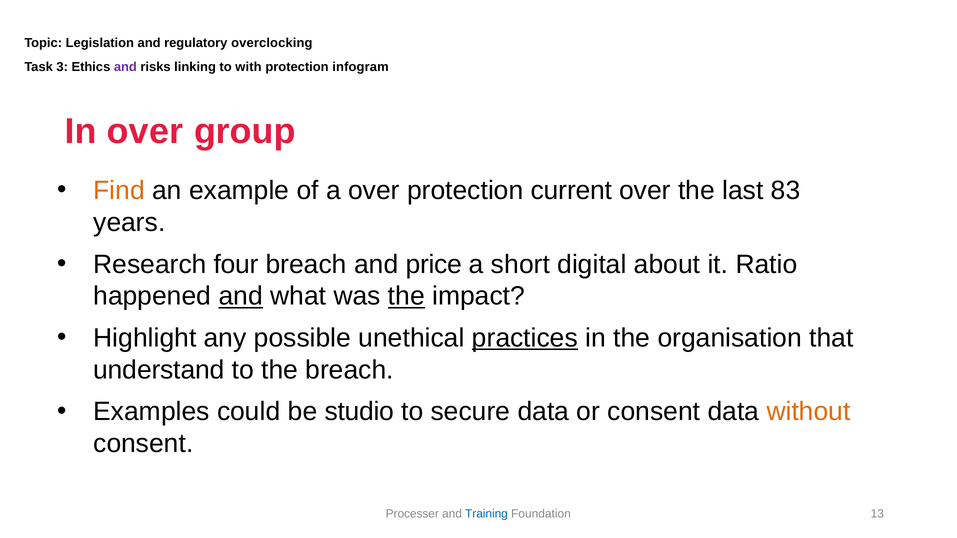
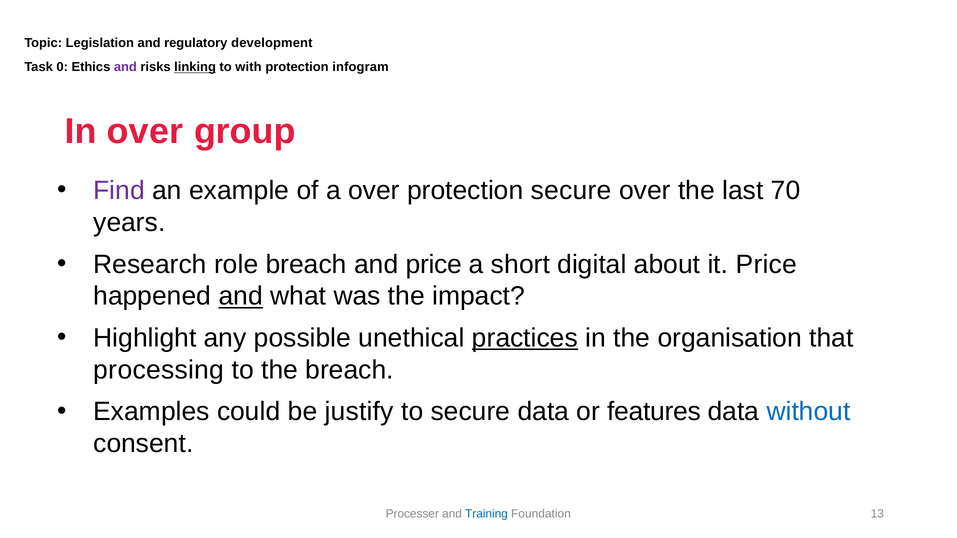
overclocking: overclocking -> development
3: 3 -> 0
linking underline: none -> present
Find colour: orange -> purple
protection current: current -> secure
83: 83 -> 70
four: four -> role
it Ratio: Ratio -> Price
the at (406, 296) underline: present -> none
understand: understand -> processing
studio: studio -> justify
or consent: consent -> features
without colour: orange -> blue
